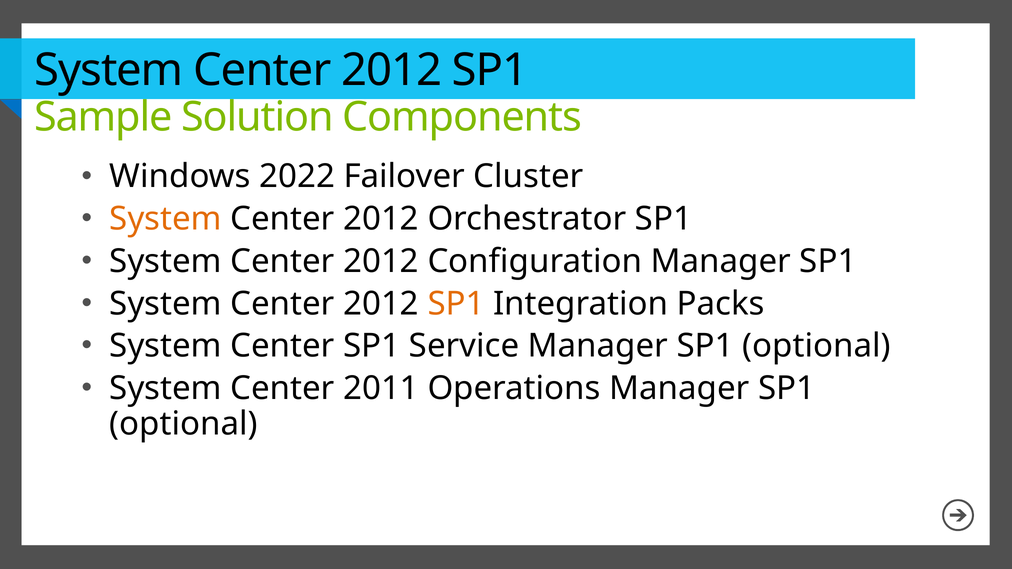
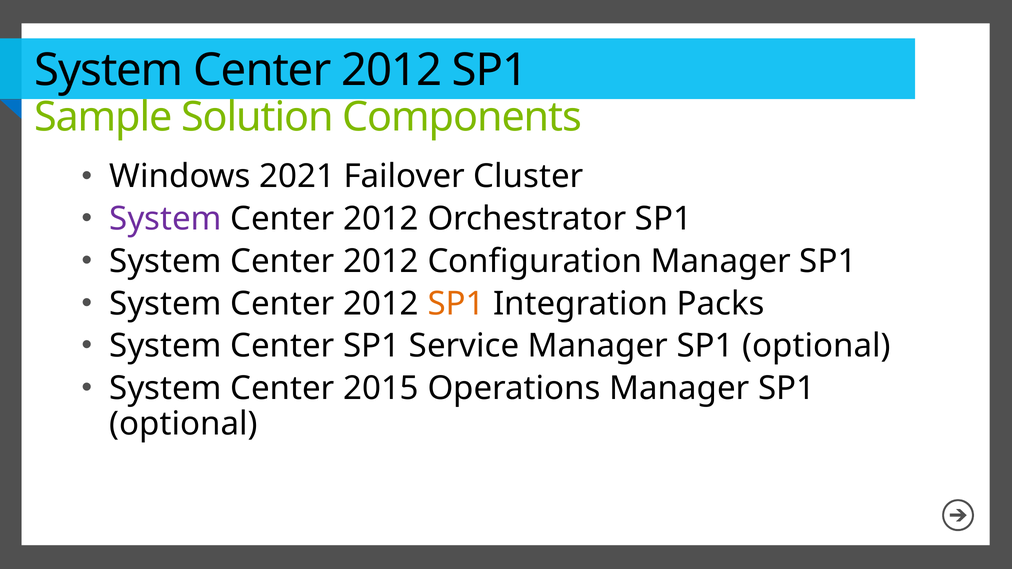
2022: 2022 -> 2021
System at (166, 219) colour: orange -> purple
2011: 2011 -> 2015
